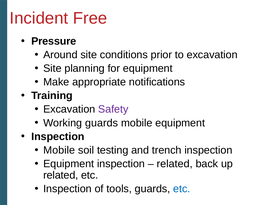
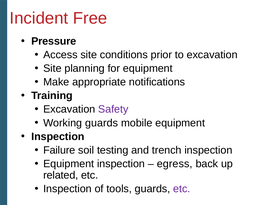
Around: Around -> Access
Mobile at (59, 150): Mobile -> Failure
related at (175, 164): related -> egress
etc at (182, 189) colour: blue -> purple
